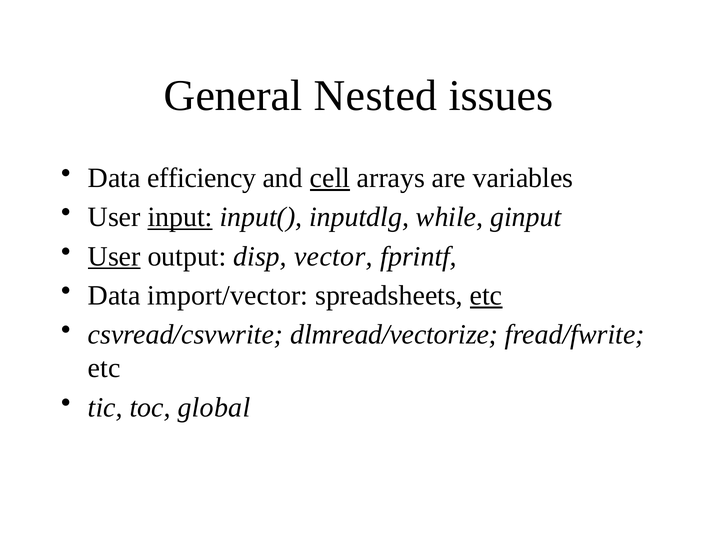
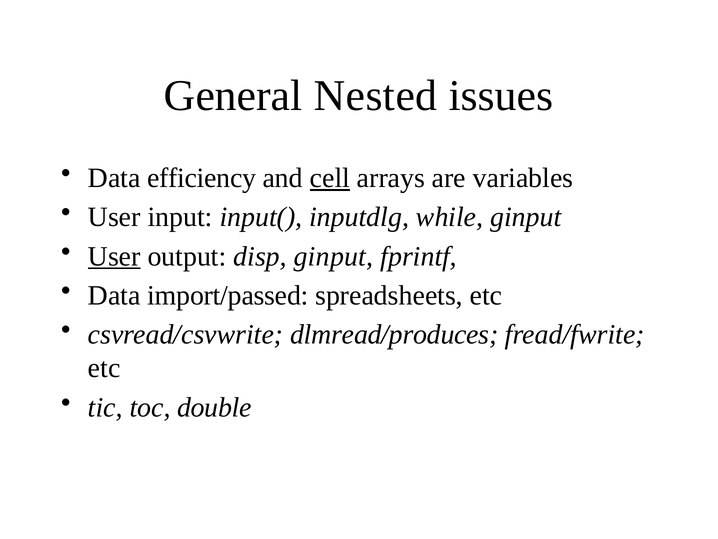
input underline: present -> none
disp vector: vector -> ginput
import/vector: import/vector -> import/passed
etc at (486, 295) underline: present -> none
dlmread/vectorize: dlmread/vectorize -> dlmread/produces
global: global -> double
